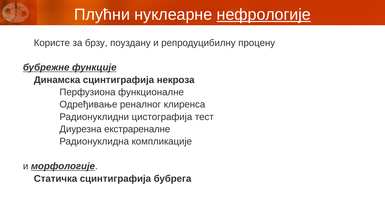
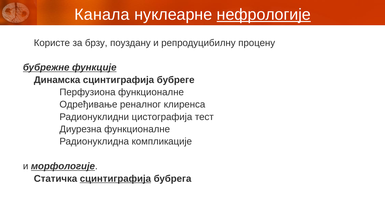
Плућни: Плућни -> Канала
некроза: некроза -> бубреге
екстрареналне at (137, 129): екстрареналне -> функционалне
сцинтиграфија at (115, 178) underline: none -> present
